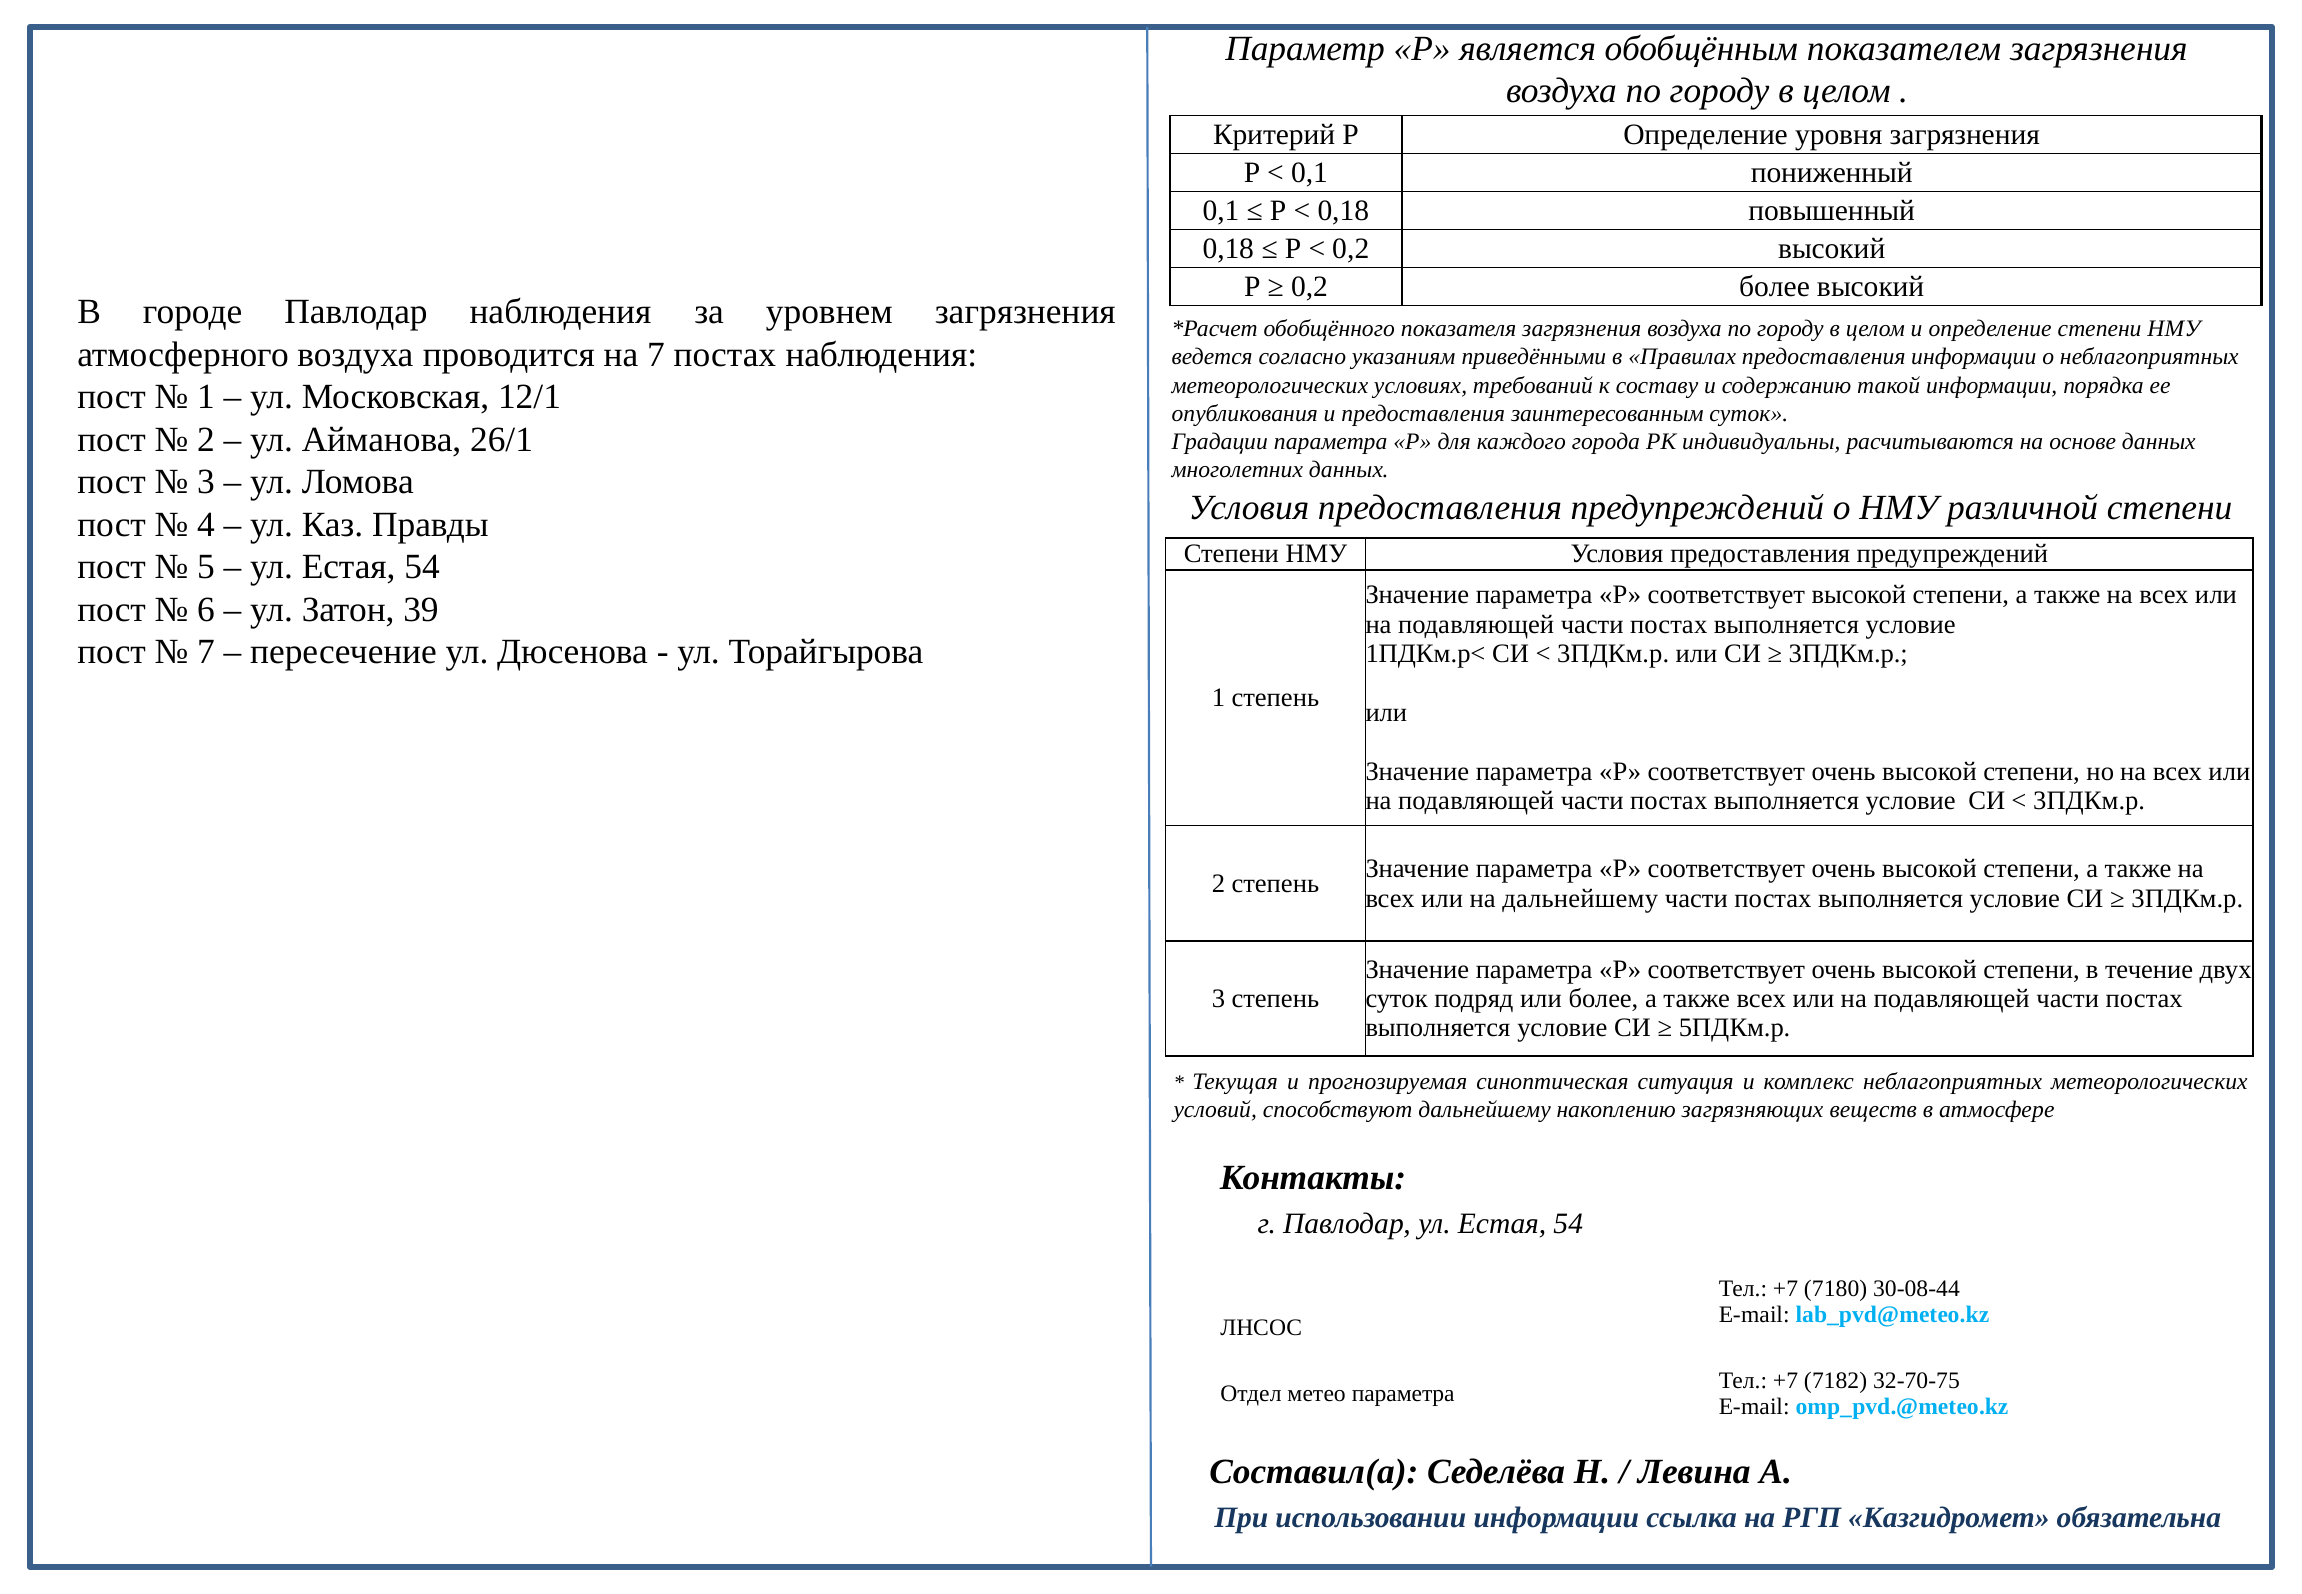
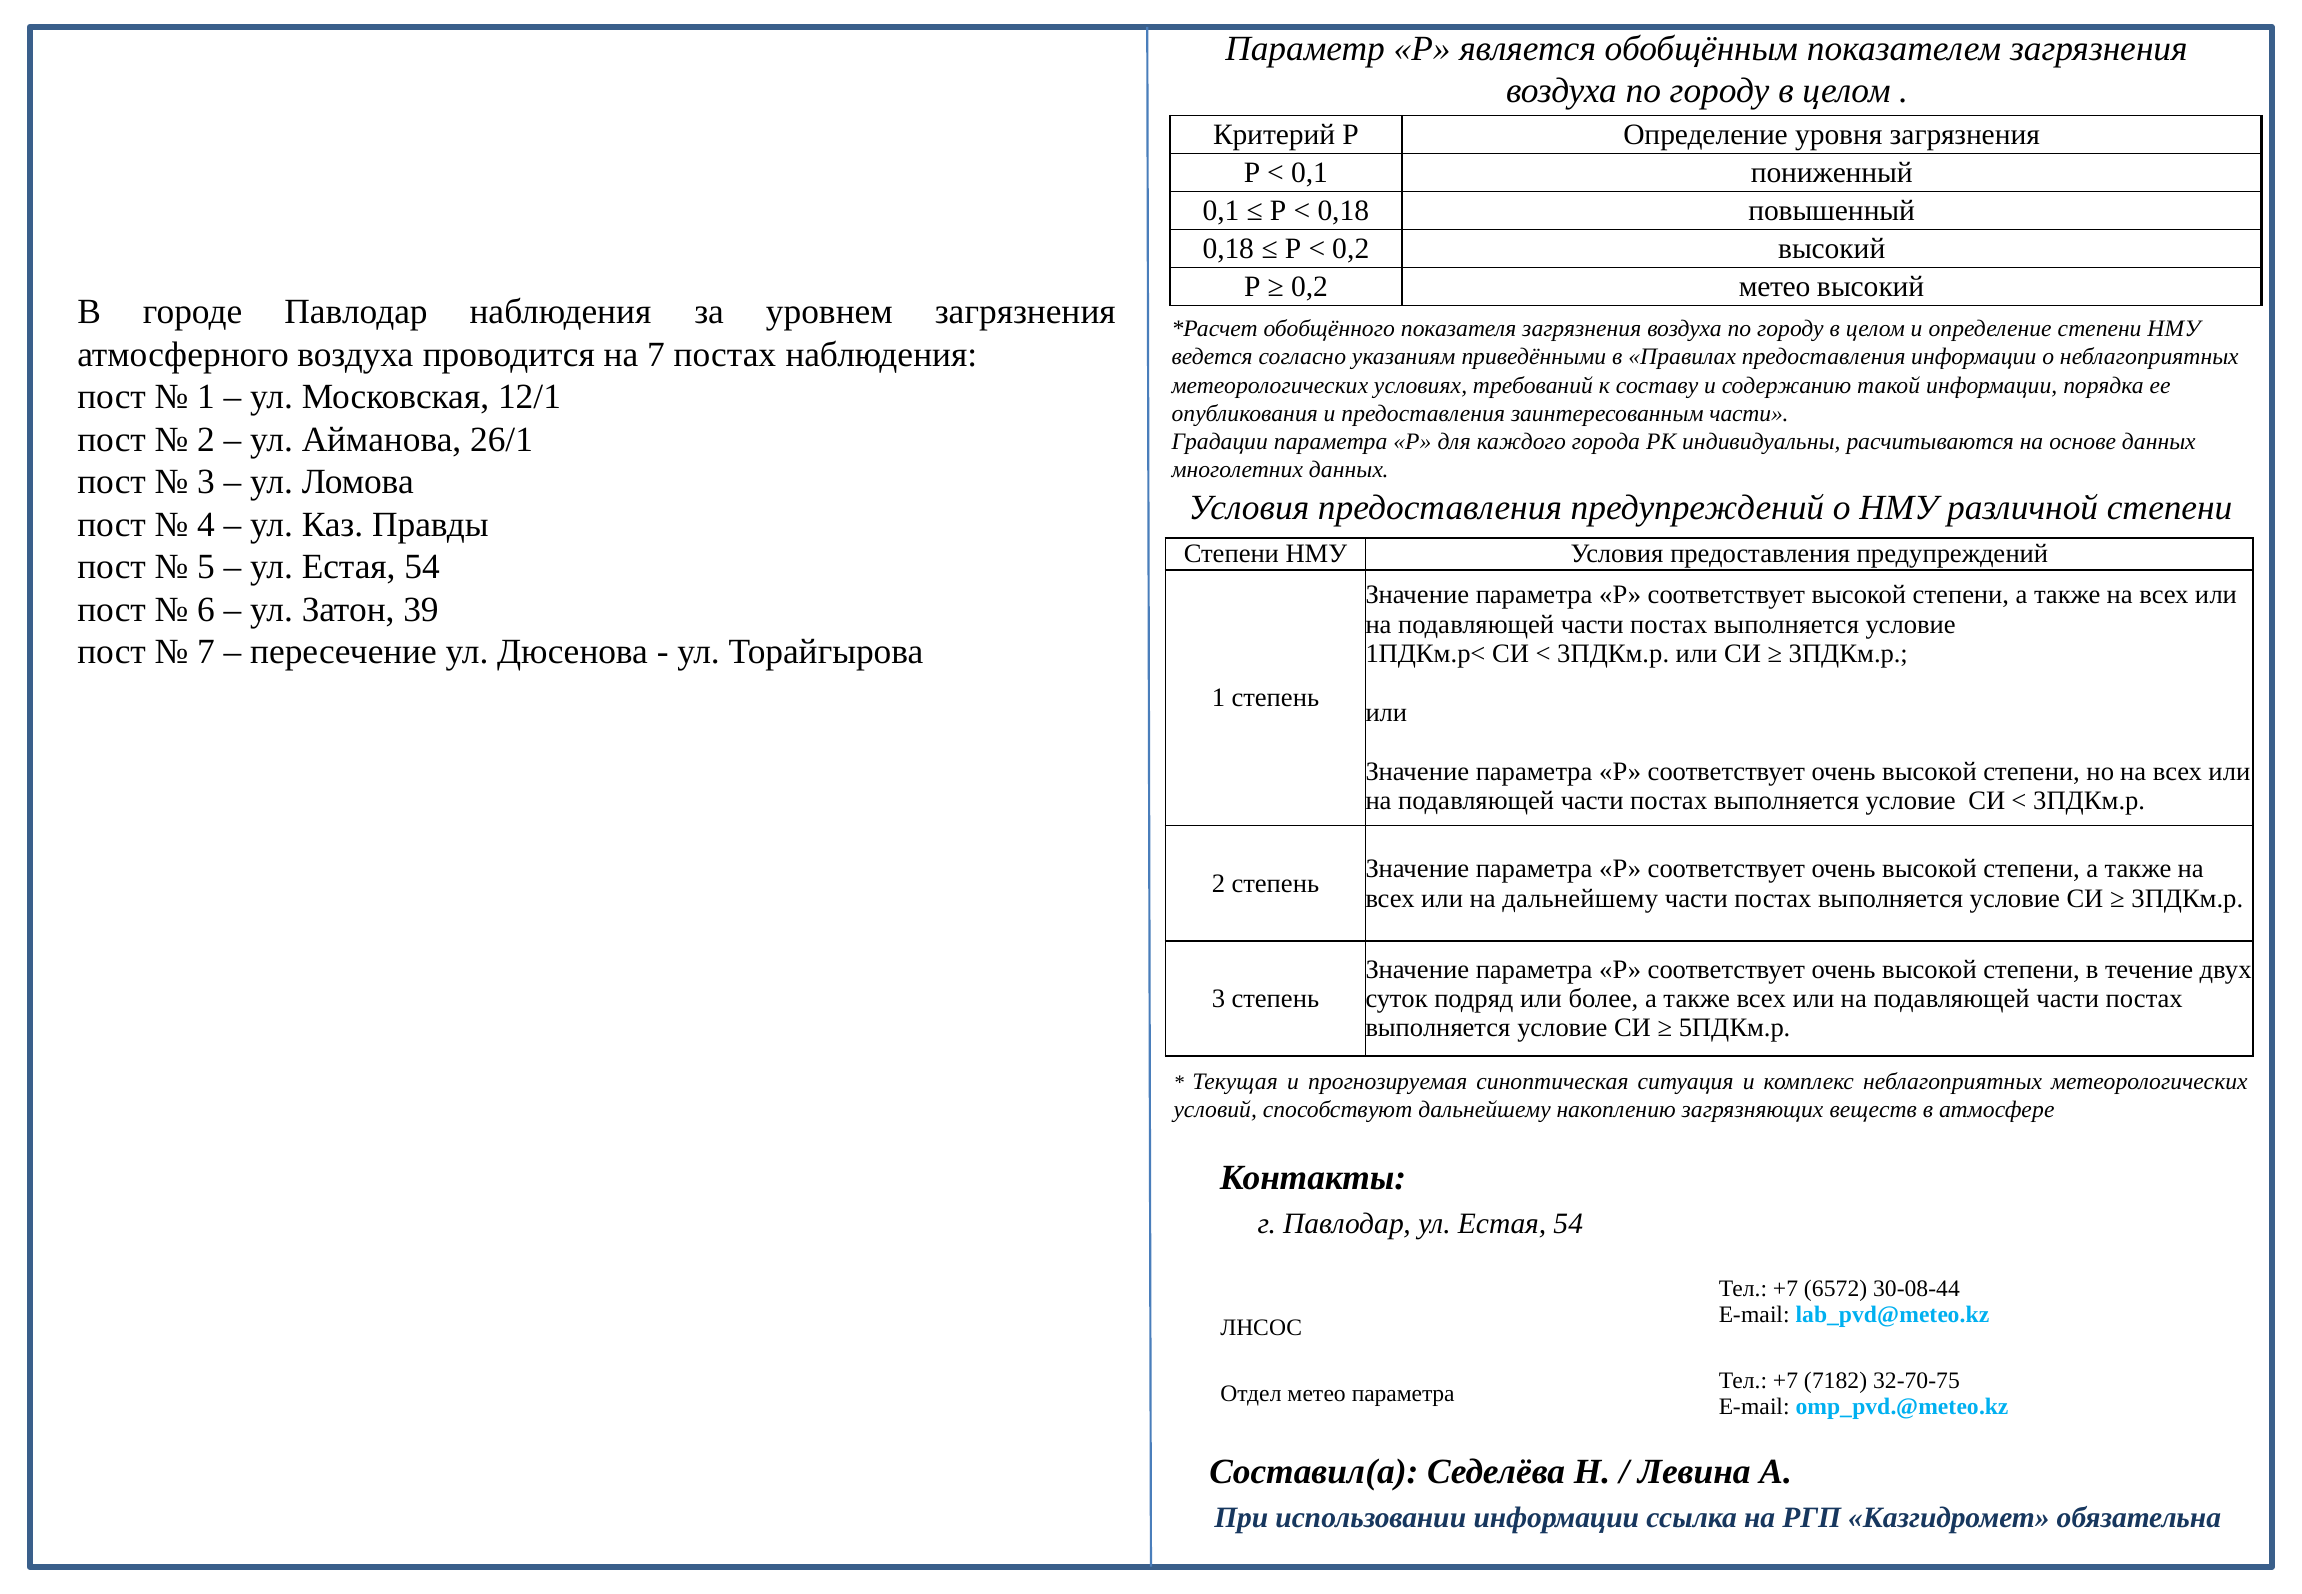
0,2 более: более -> метео
заинтересованным суток: суток -> части
7180: 7180 -> 6572
